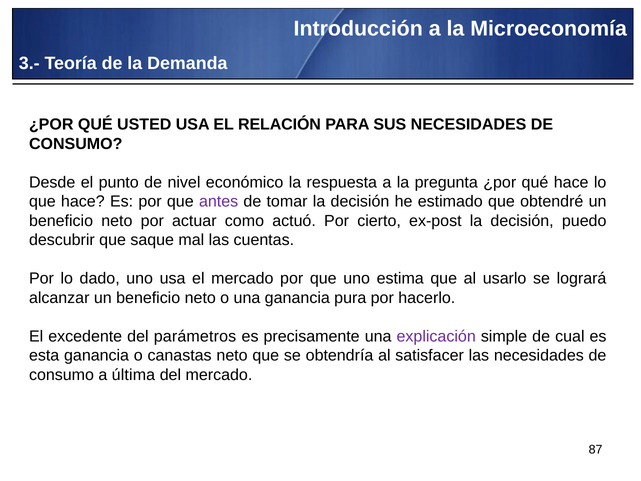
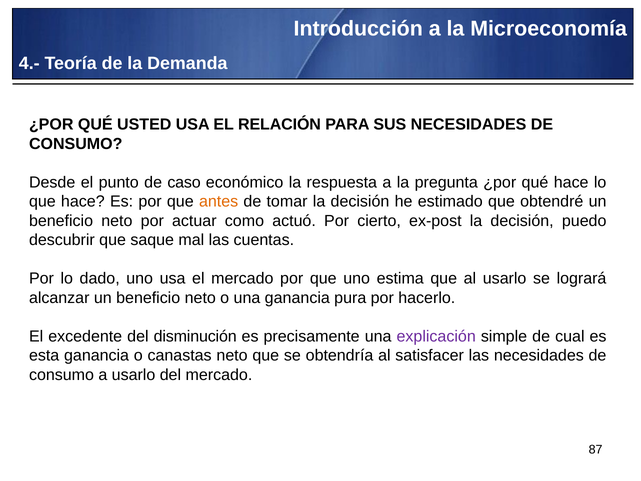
3.-: 3.- -> 4.-
nivel: nivel -> caso
antes colour: purple -> orange
parámetros: parámetros -> disminución
a última: última -> usarlo
